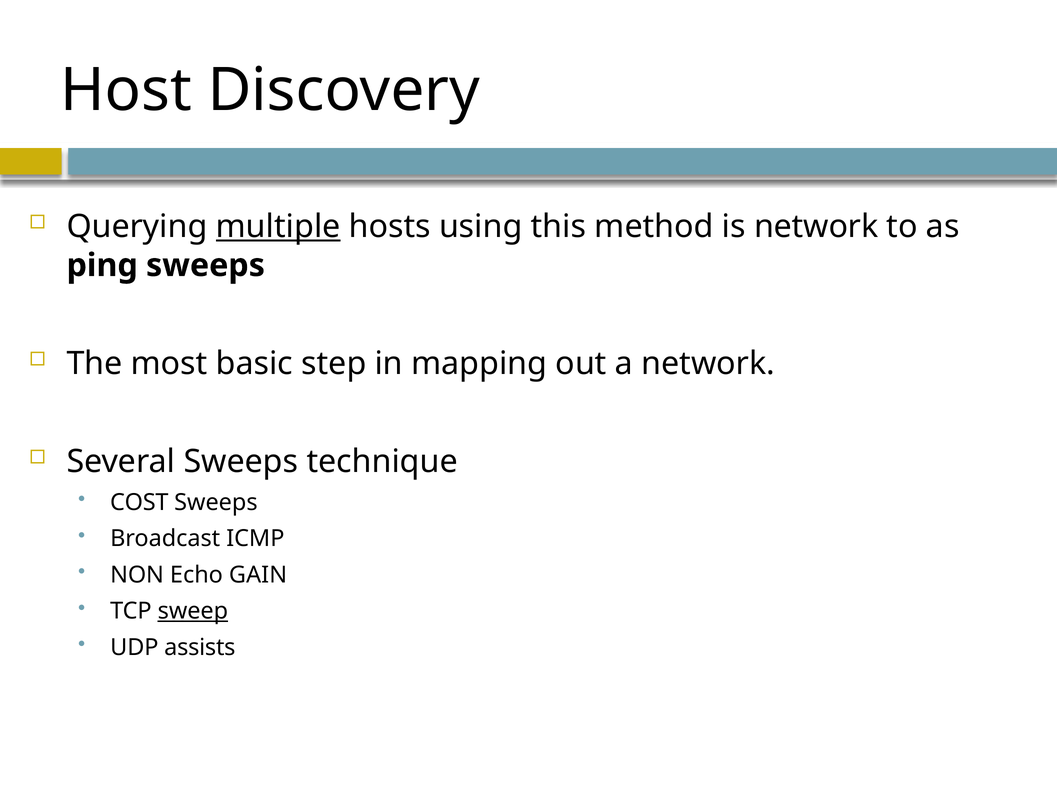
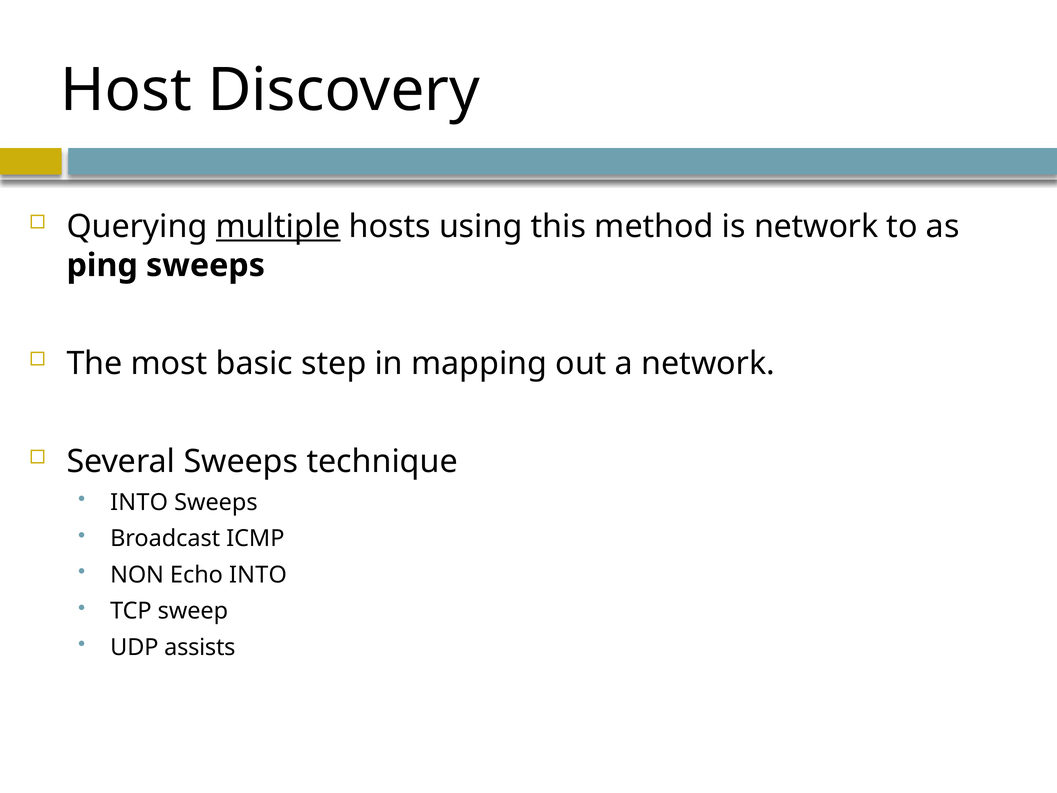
COST at (139, 502): COST -> INTO
Echo GAIN: GAIN -> INTO
sweep underline: present -> none
